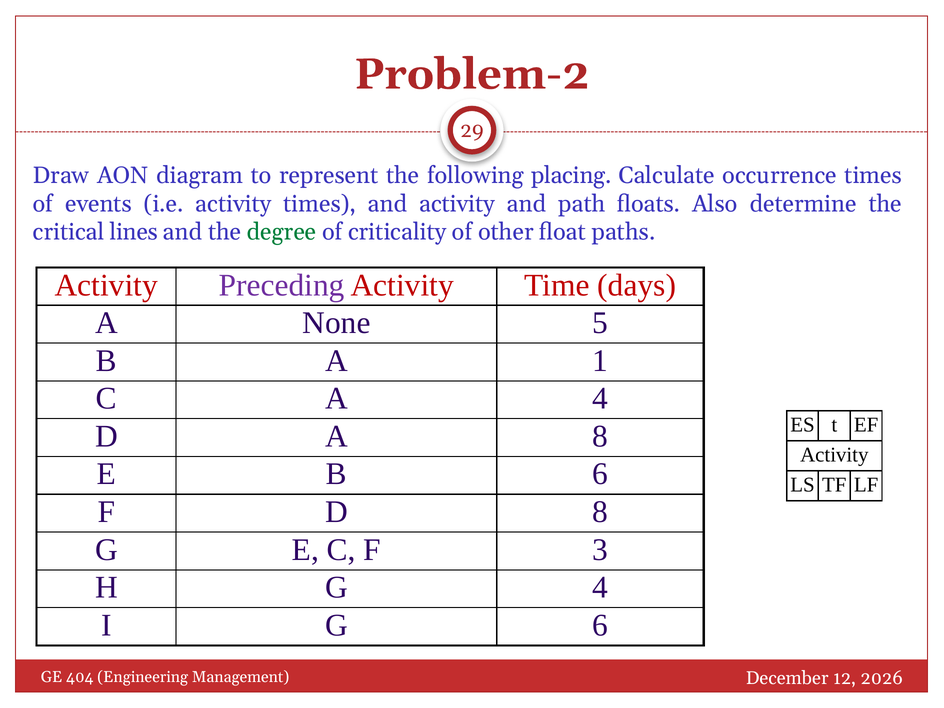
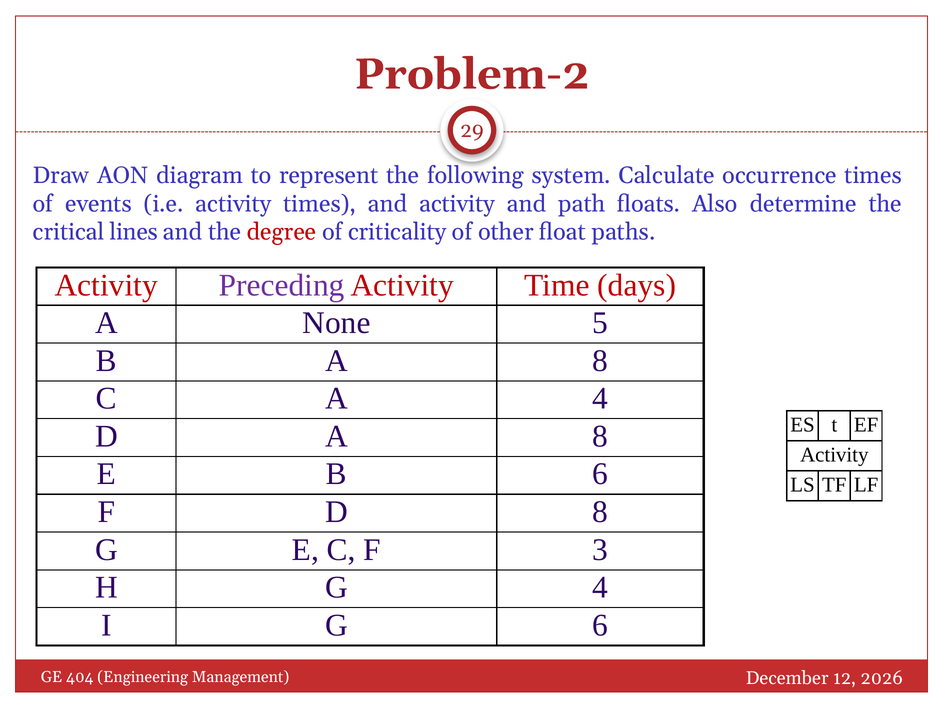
placing: placing -> system
degree colour: green -> red
B A 1: 1 -> 8
